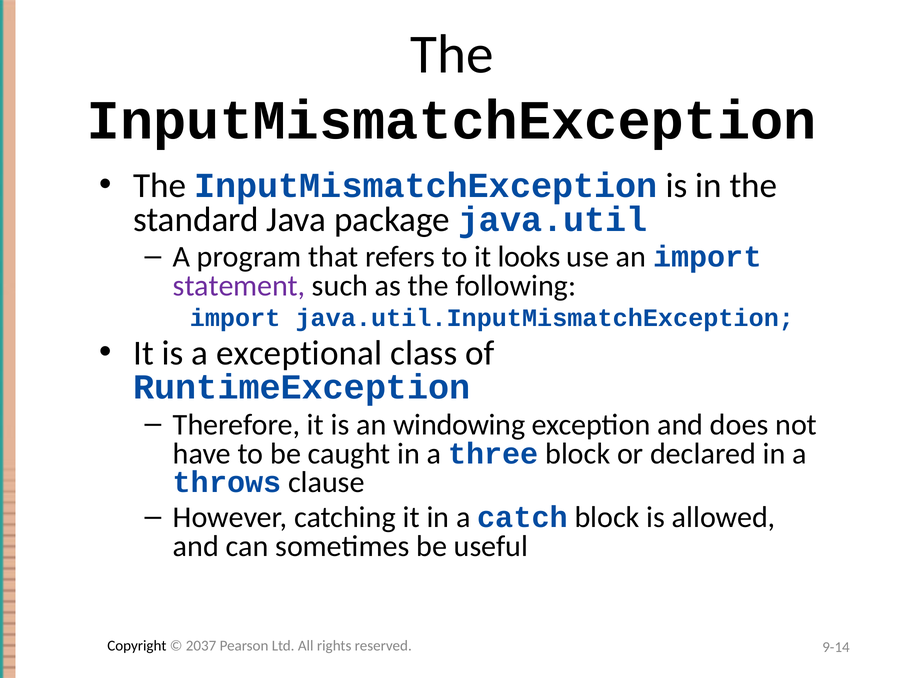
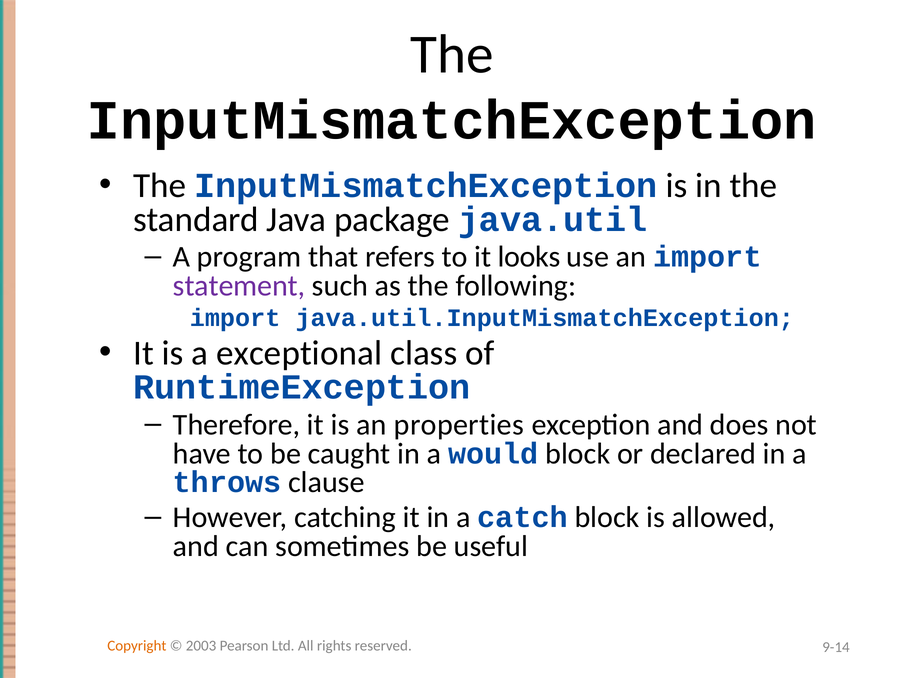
windowing: windowing -> properties
three: three -> would
Copyright colour: black -> orange
2037: 2037 -> 2003
